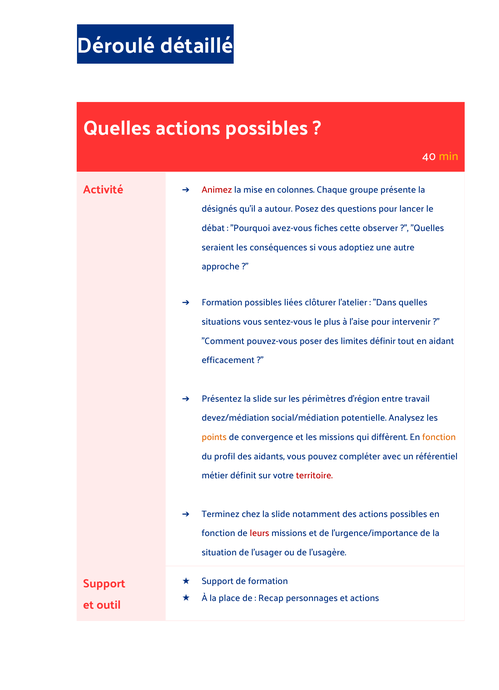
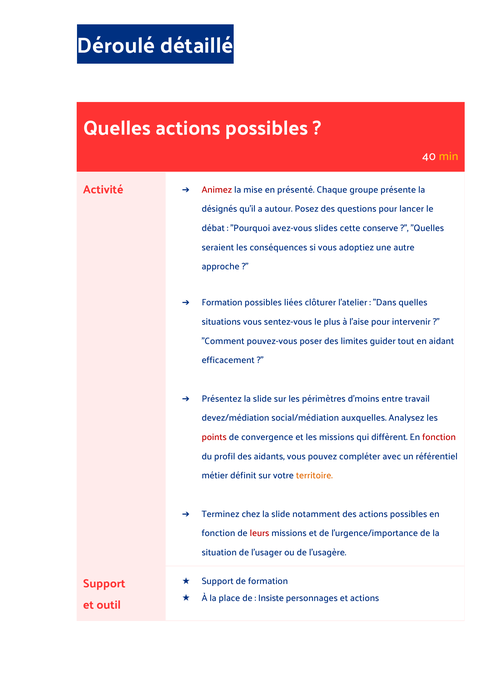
colonnes: colonnes -> présenté
fiches: fiches -> slides
observer: observer -> conserve
définir: définir -> guider
d’région: d’région -> d’moins
potentielle: potentielle -> auxquelles
points colour: orange -> red
fonction at (439, 437) colour: orange -> red
territoire colour: red -> orange
Recap: Recap -> Insiste
